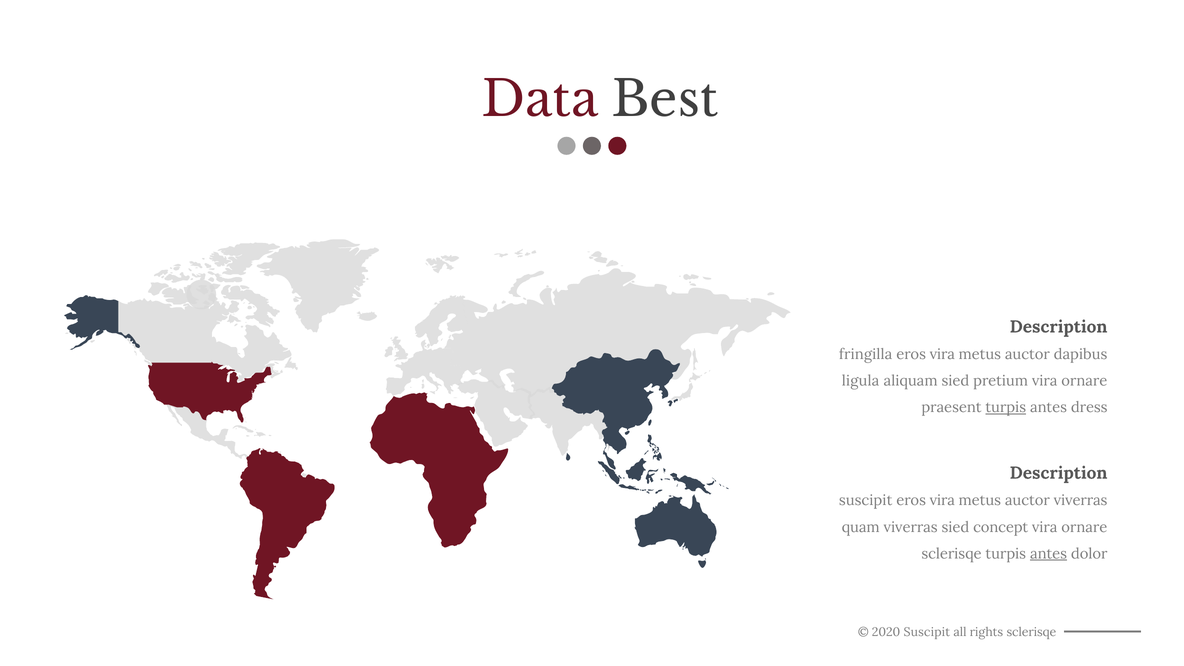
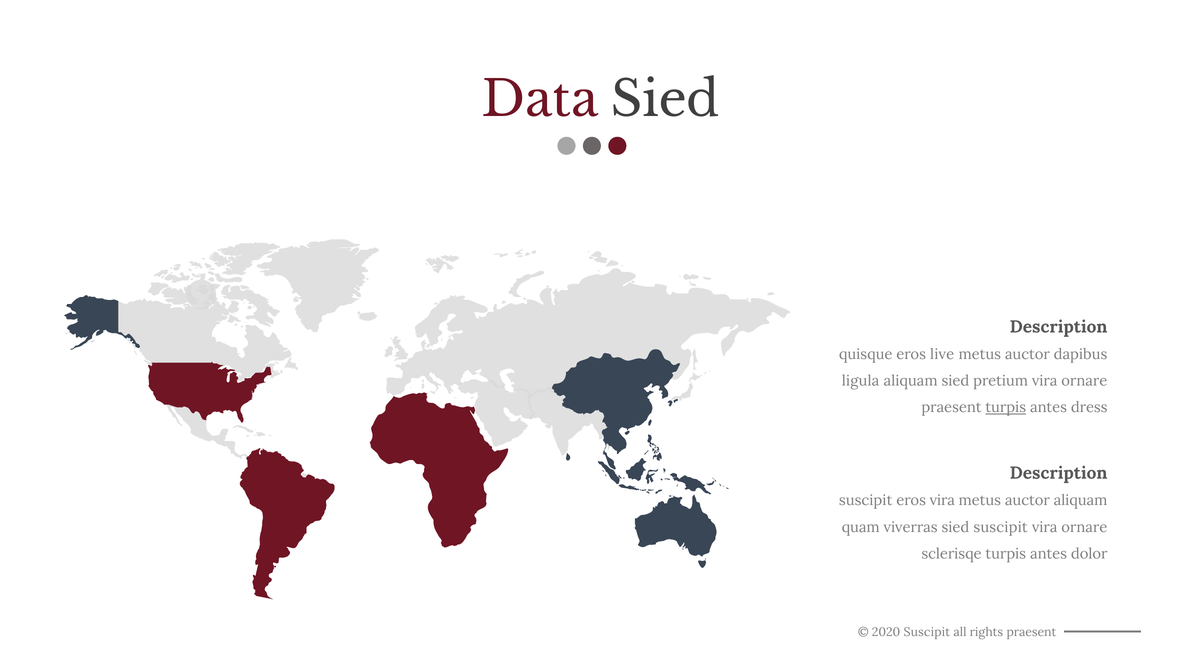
Data Best: Best -> Sied
fringilla: fringilla -> quisque
vira at (942, 354): vira -> live
auctor viverras: viverras -> aliquam
sied concept: concept -> suscipit
antes at (1049, 554) underline: present -> none
rights sclerisqe: sclerisqe -> praesent
